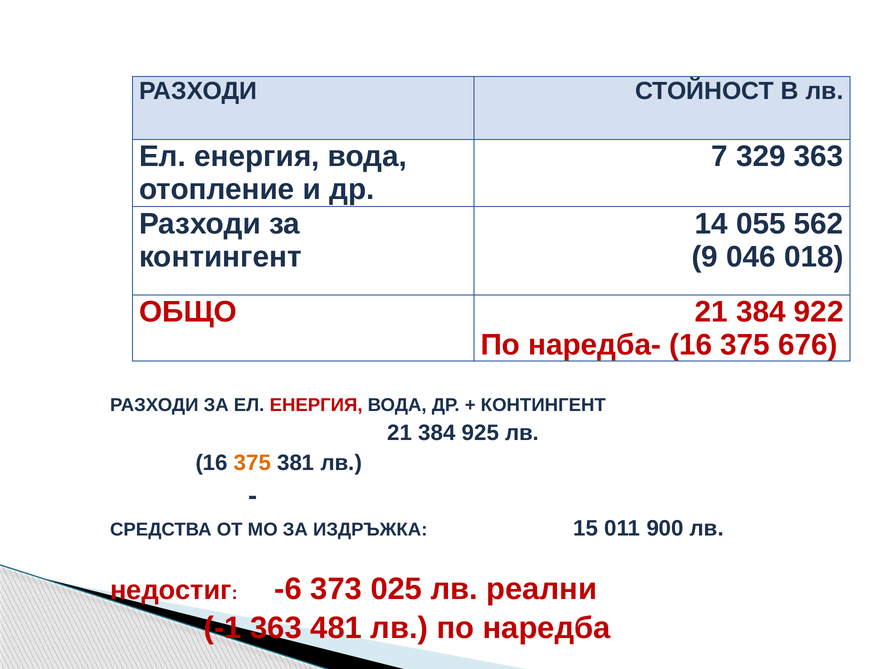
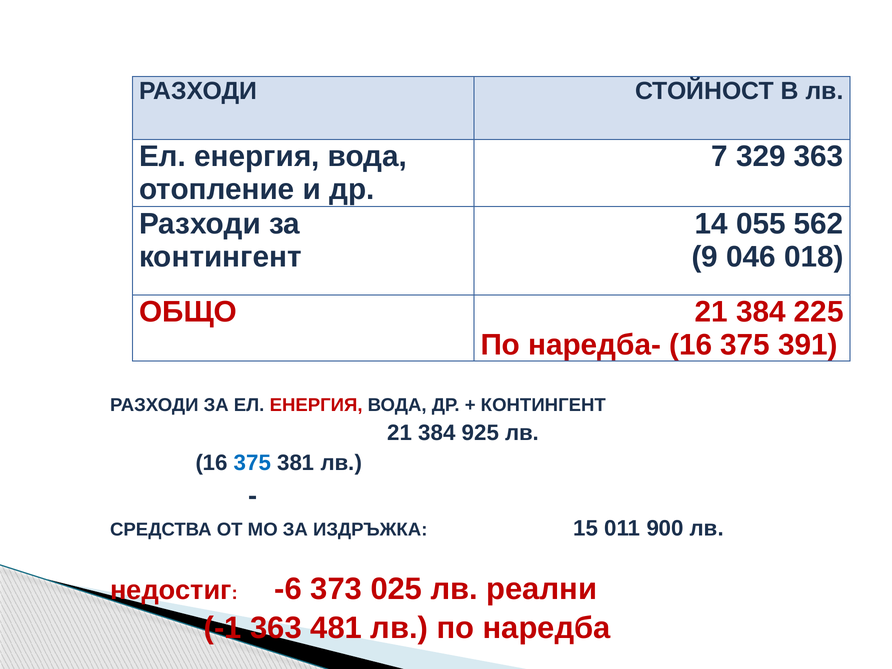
922: 922 -> 225
676: 676 -> 391
375 at (252, 463) colour: orange -> blue
